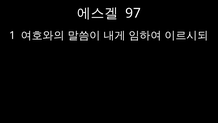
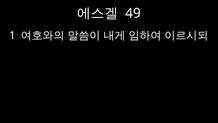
97: 97 -> 49
